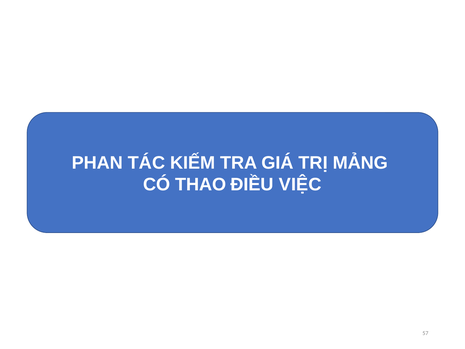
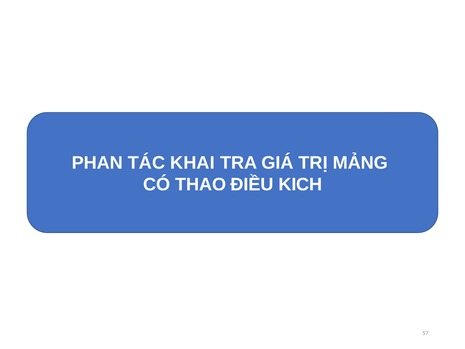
KIẾM: KIẾM -> KHAI
VIỆC: VIỆC -> KICH
